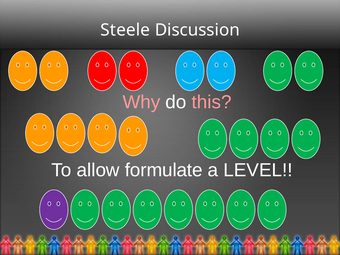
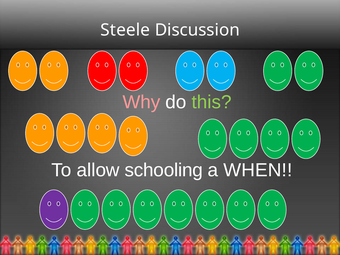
this colour: pink -> light green
formulate: formulate -> schooling
LEVEL: LEVEL -> WHEN
